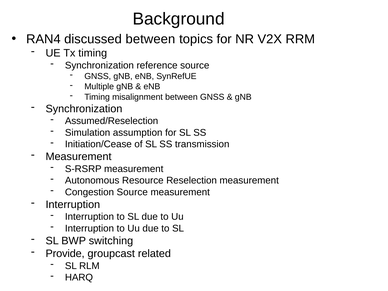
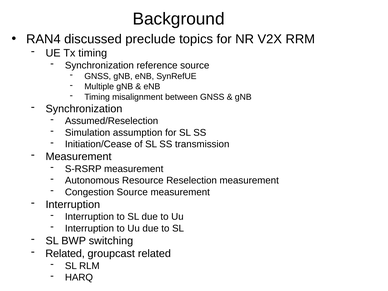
discussed between: between -> preclude
Provide at (65, 254): Provide -> Related
